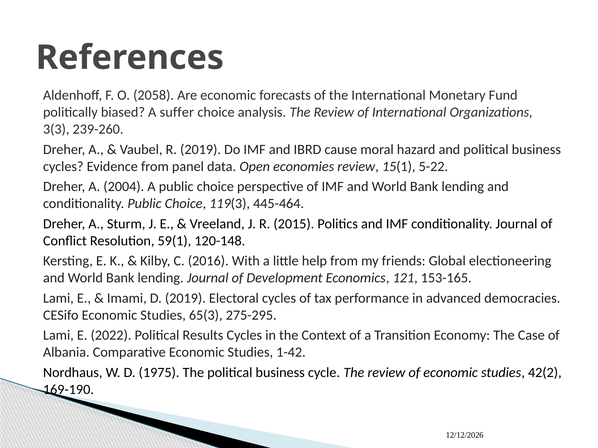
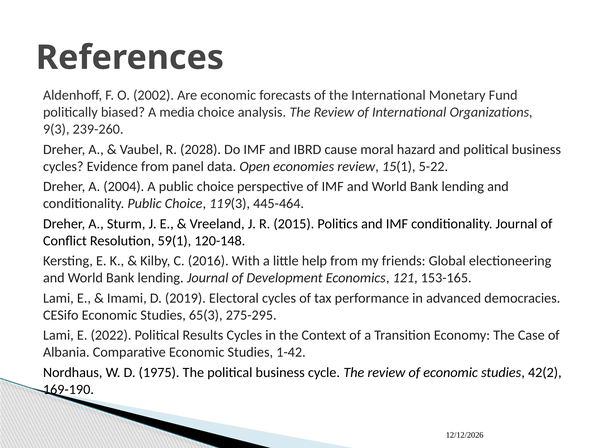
2058: 2058 -> 2002
suffer: suffer -> media
3(3: 3(3 -> 9(3
R 2019: 2019 -> 2028
